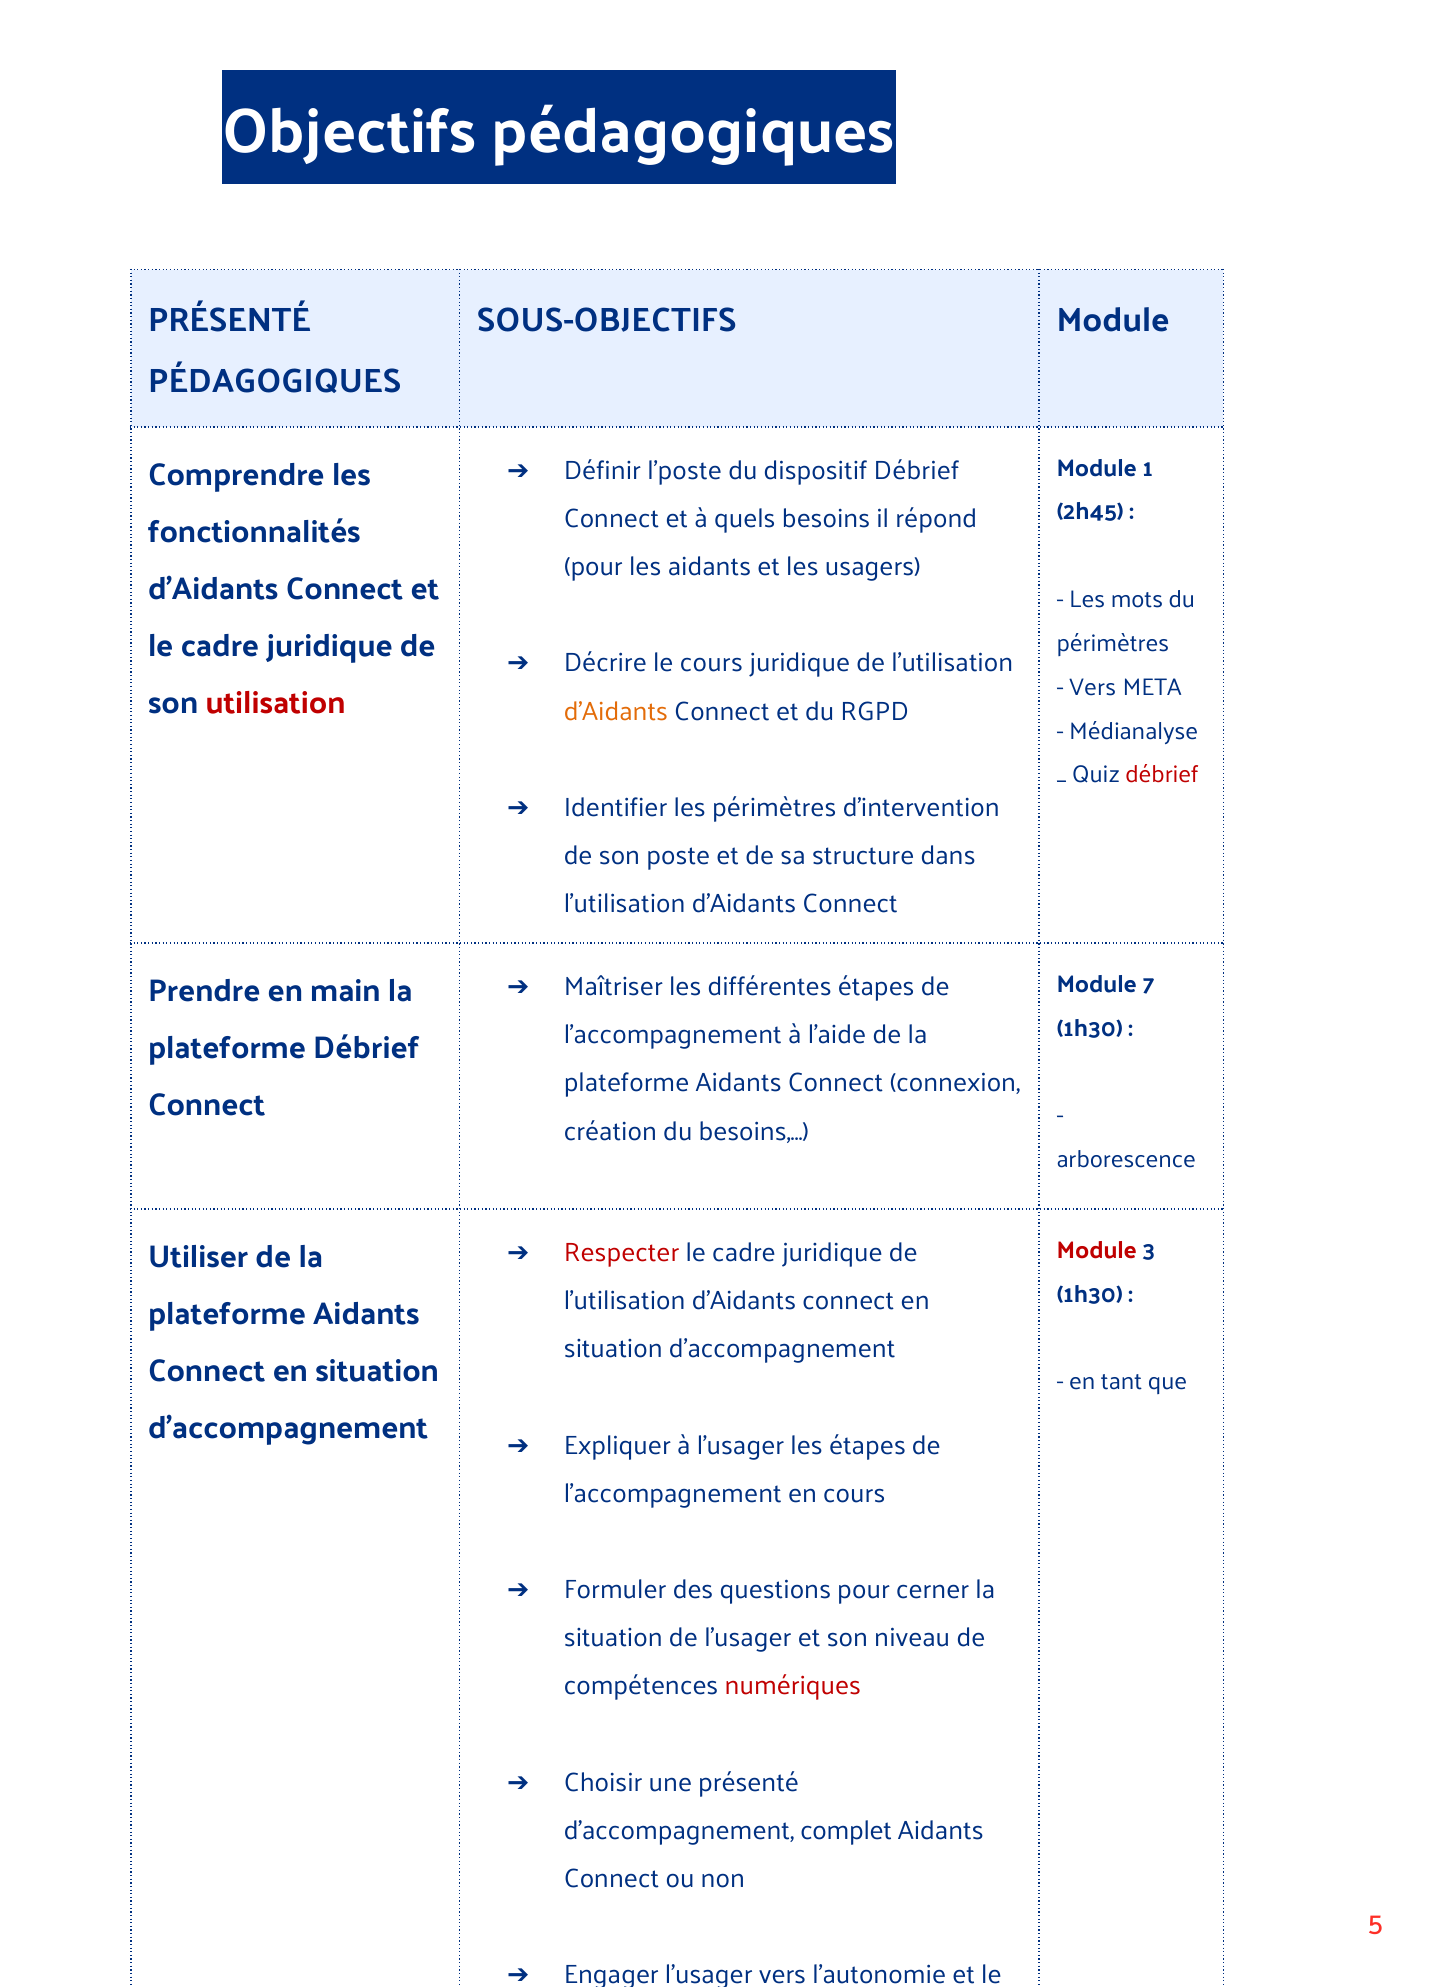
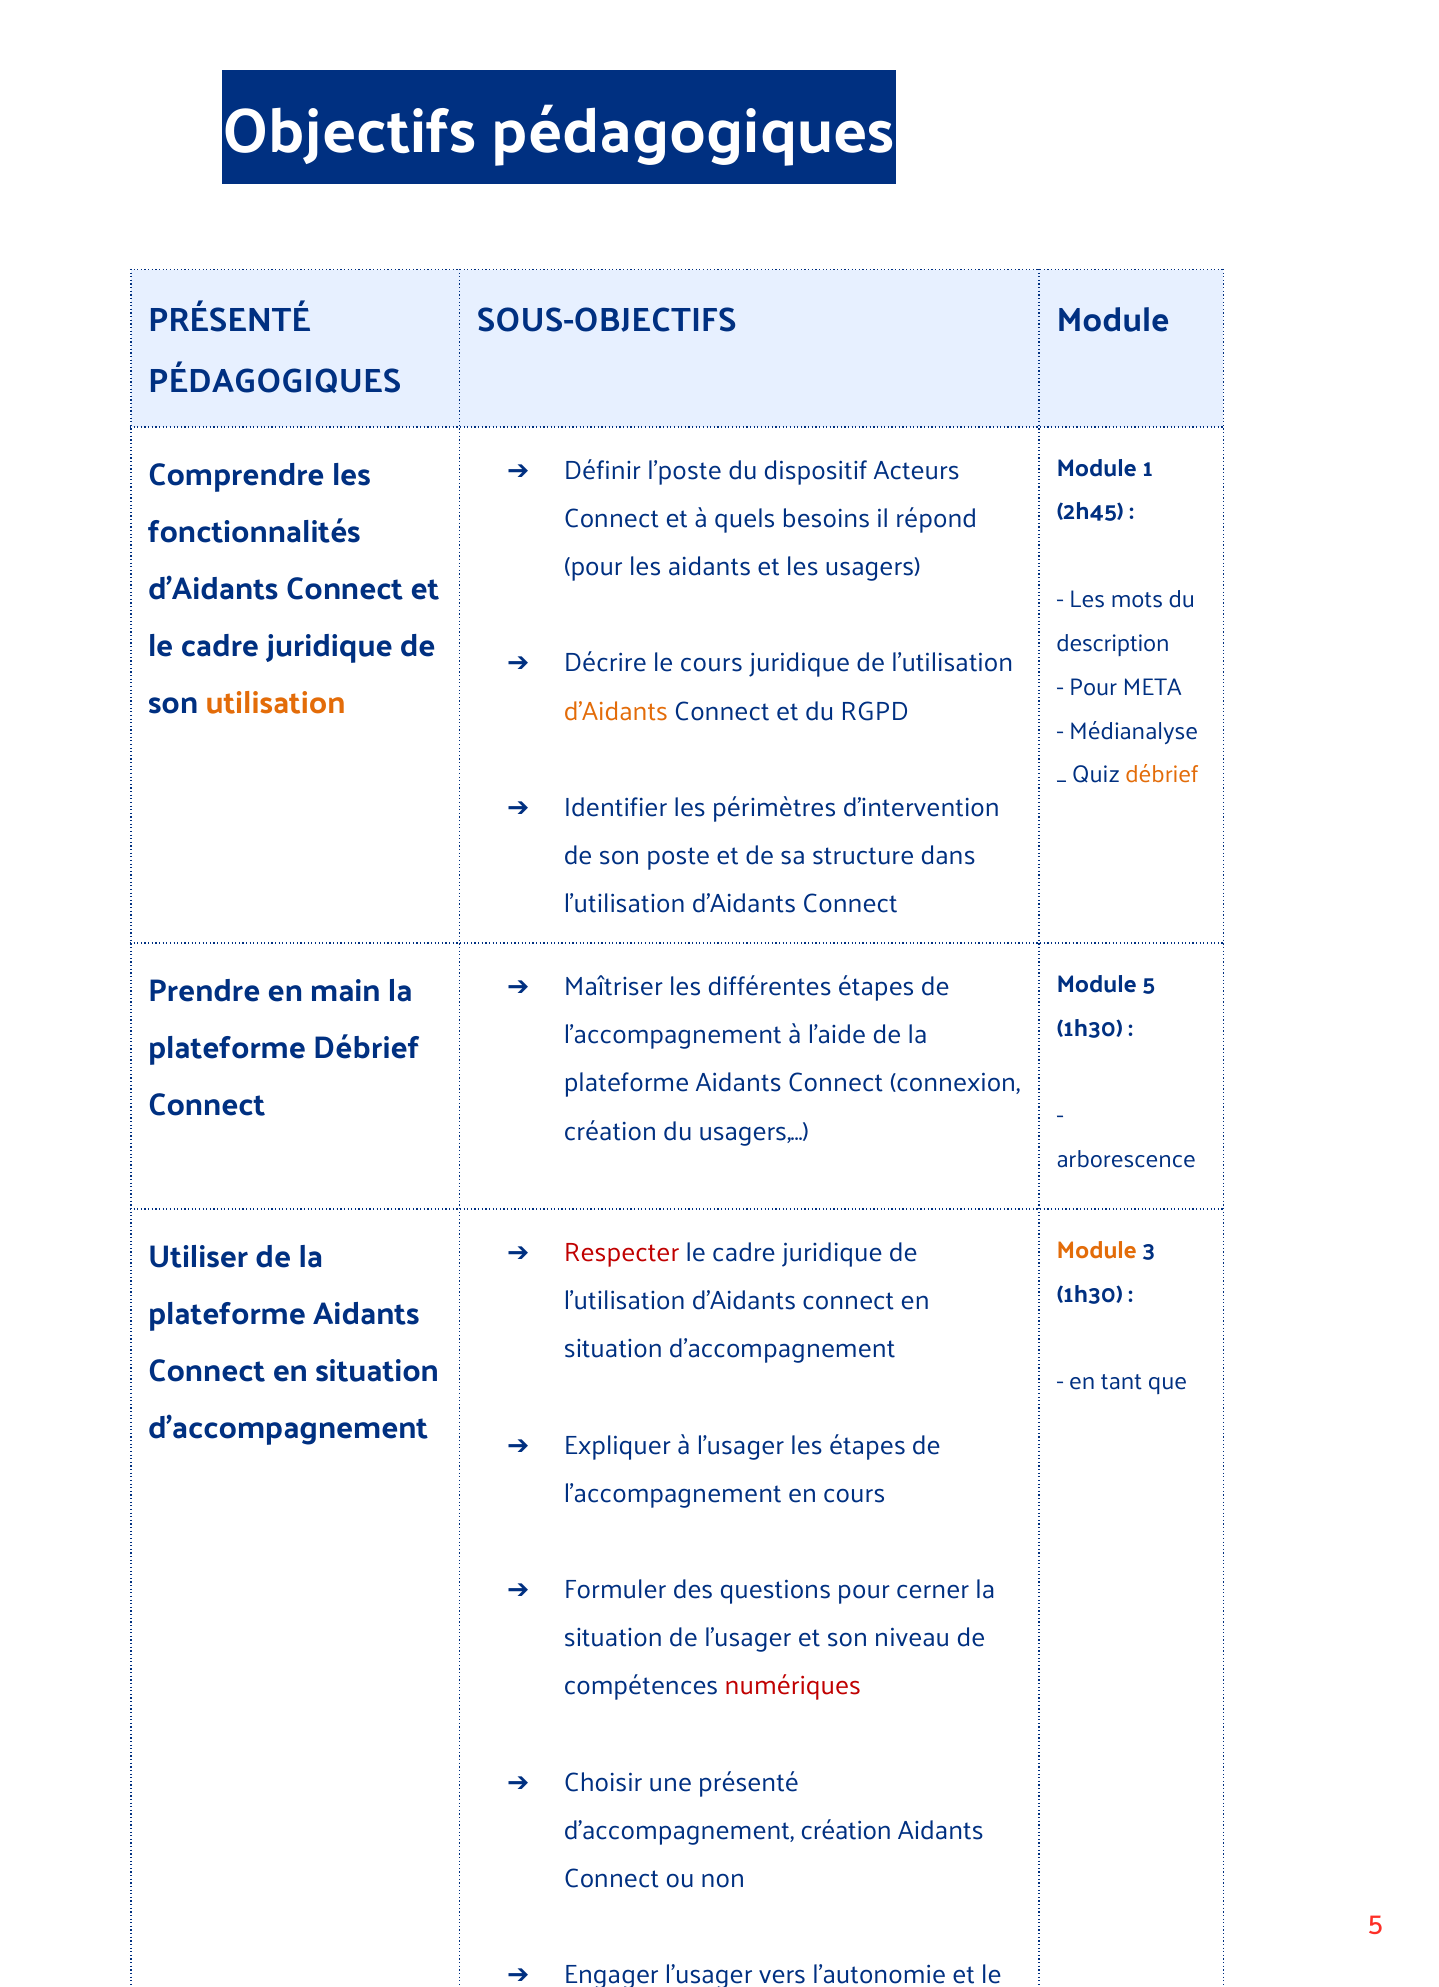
dispositif Débrief: Débrief -> Acteurs
périmètres at (1113, 643): périmètres -> description
Vers at (1093, 687): Vers -> Pour
utilisation colour: red -> orange
débrief at (1162, 775) colour: red -> orange
Module 7: 7 -> 5
besoins,…: besoins,… -> usagers,…
Module at (1097, 1250) colour: red -> orange
d’accompagnement complet: complet -> création
